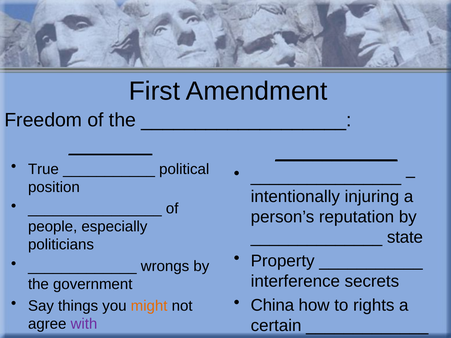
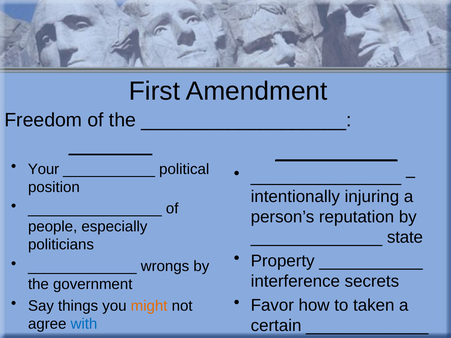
True: True -> Your
China: China -> Favor
rights: rights -> taken
with colour: purple -> blue
